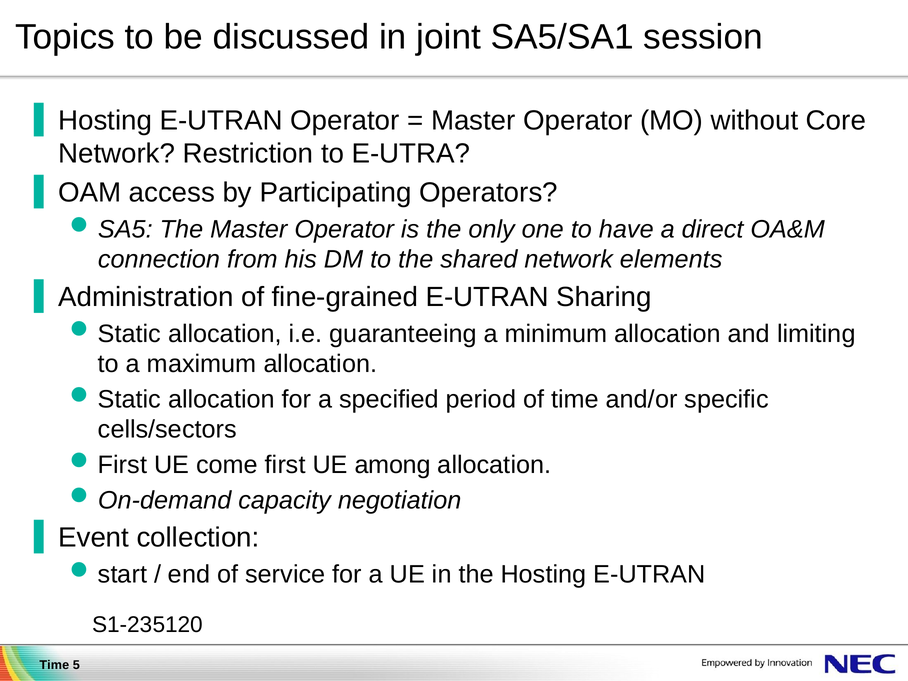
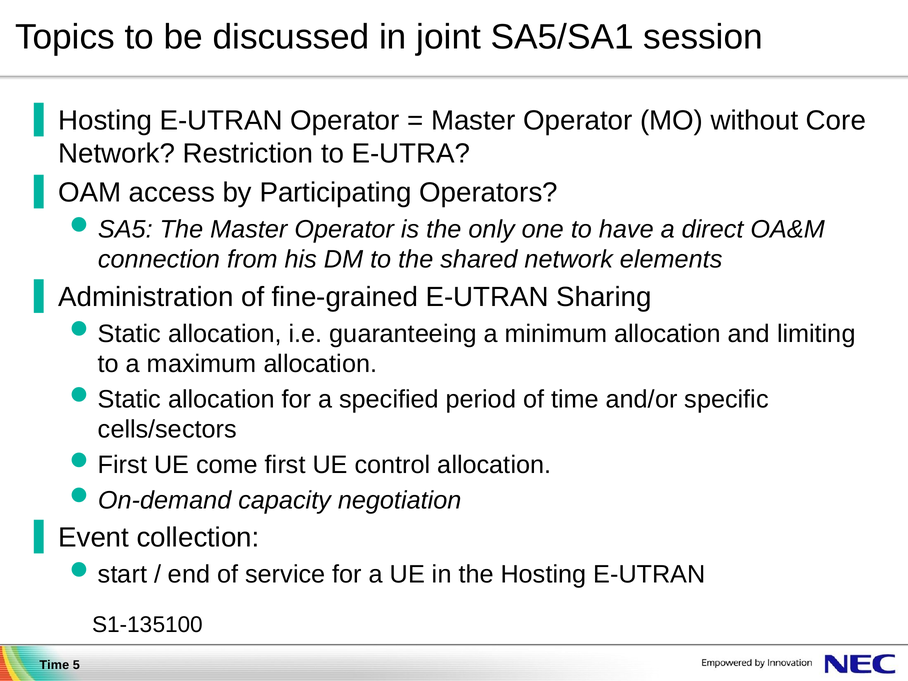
among: among -> control
S1-235120: S1-235120 -> S1-135100
